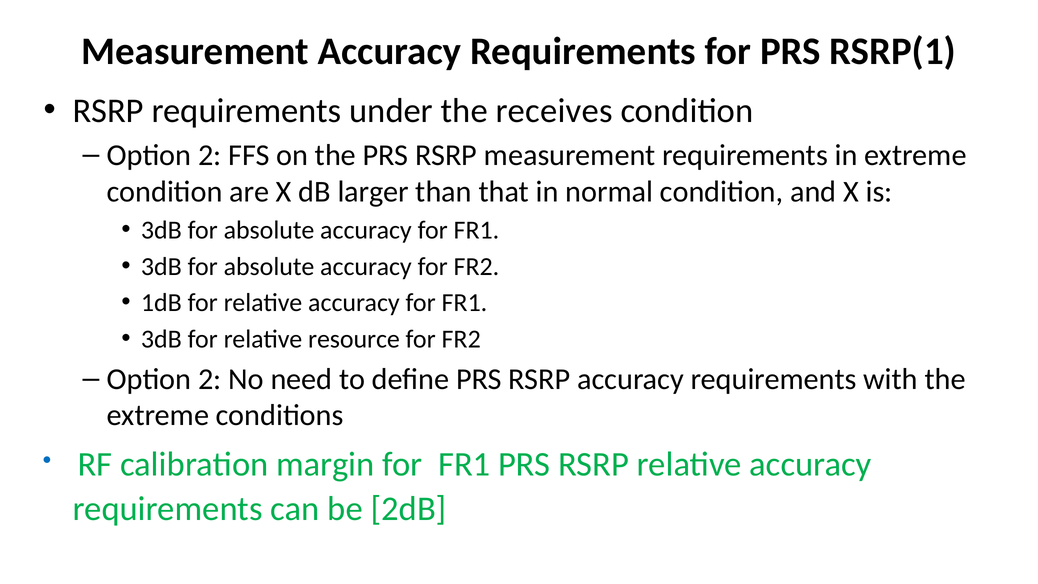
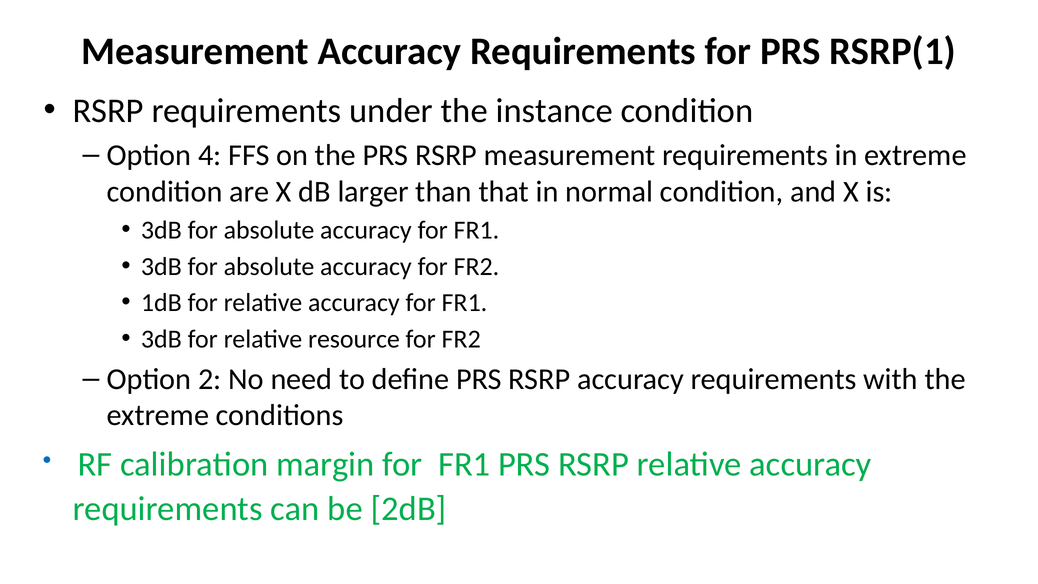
receives: receives -> instance
2 at (210, 155): 2 -> 4
